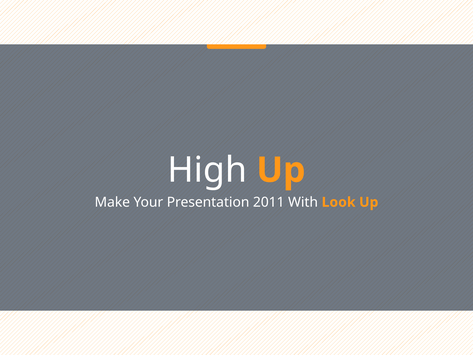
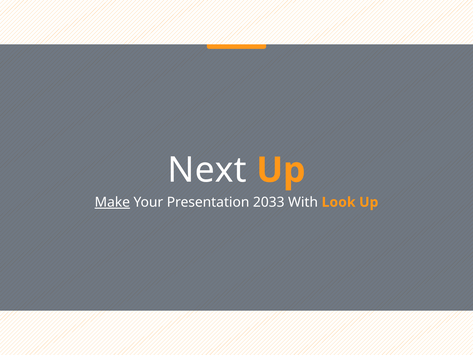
High: High -> Next
Make underline: none -> present
2011: 2011 -> 2033
